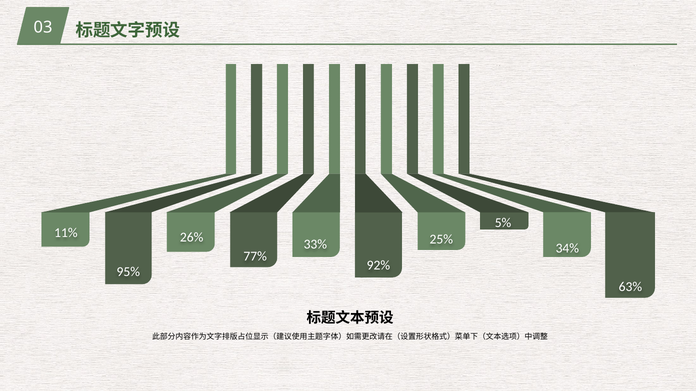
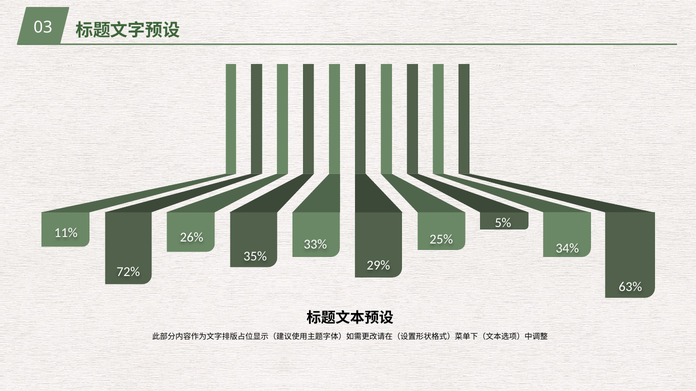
77%: 77% -> 35%
92%: 92% -> 29%
95%: 95% -> 72%
